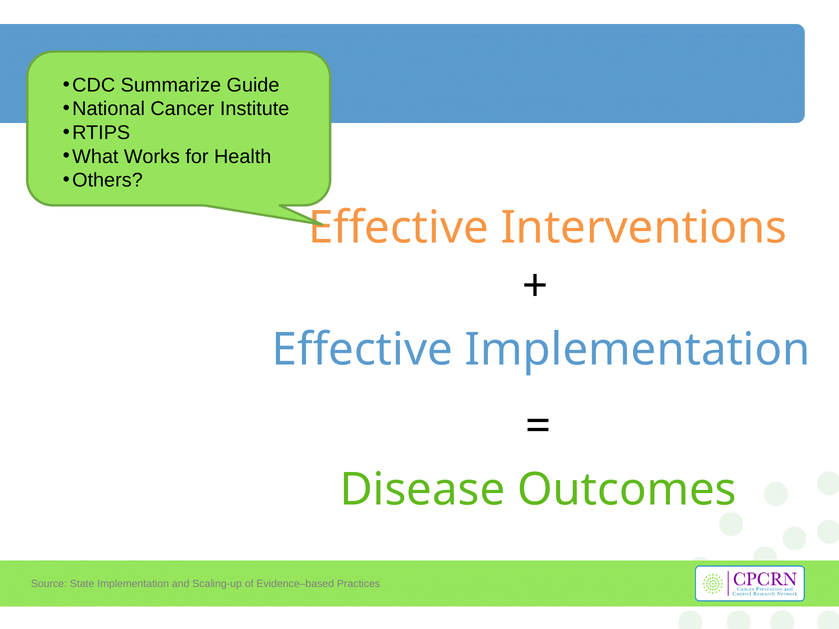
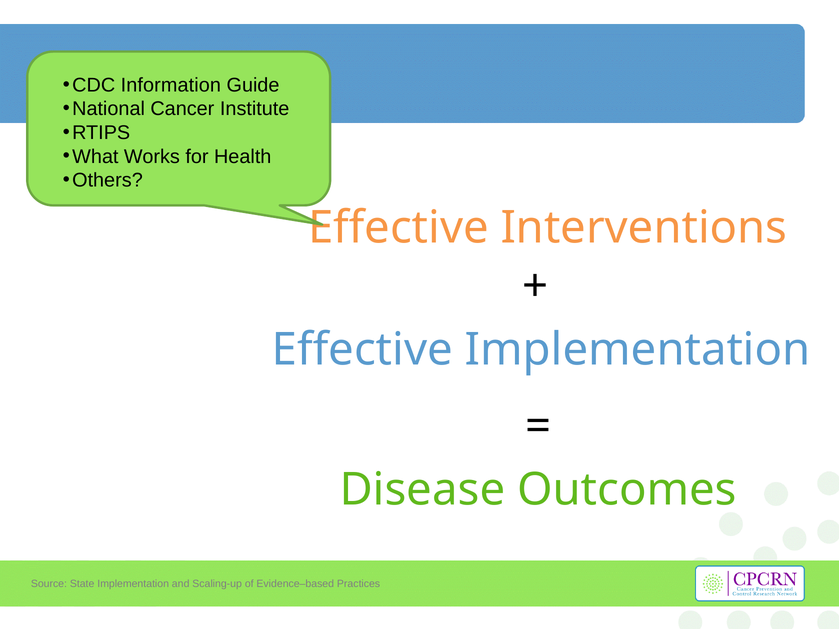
Summarize: Summarize -> Information
